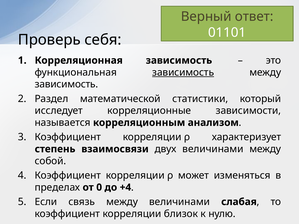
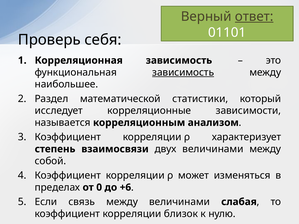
ответ underline: none -> present
зависимость at (66, 84): зависимость -> наибольшее
+4: +4 -> +6
